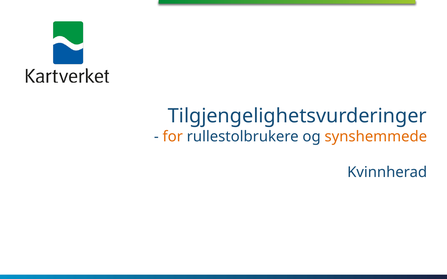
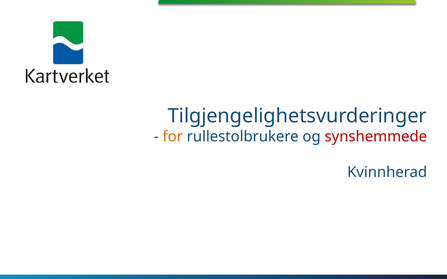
synshemmede colour: orange -> red
